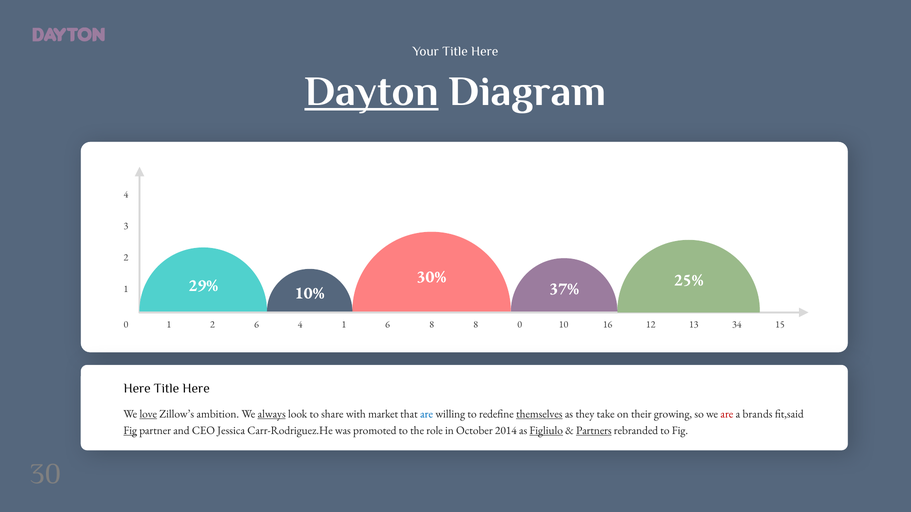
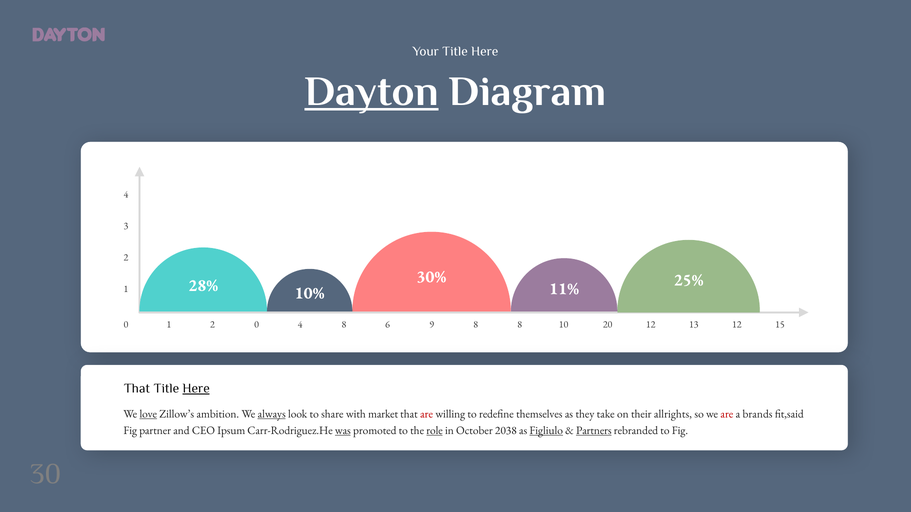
29%: 29% -> 28%
37%: 37% -> 11%
2 6: 6 -> 0
1 at (344, 325): 1 -> 8
6 8: 8 -> 9
8 0: 0 -> 8
16: 16 -> 20
13 34: 34 -> 12
Here at (137, 389): Here -> That
Here at (196, 389) underline: none -> present
are at (427, 414) colour: blue -> red
themselves underline: present -> none
growing: growing -> allrights
Fig at (130, 431) underline: present -> none
Jessica: Jessica -> Ipsum
was underline: none -> present
role underline: none -> present
2014: 2014 -> 2038
